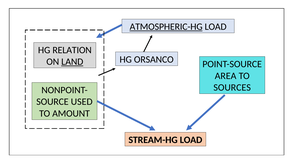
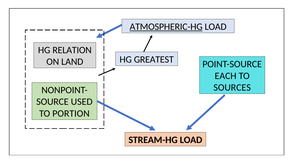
ORSANCO: ORSANCO -> GREATEST
LAND underline: present -> none
AREA: AREA -> EACH
AMOUNT: AMOUNT -> PORTION
